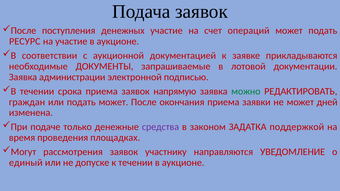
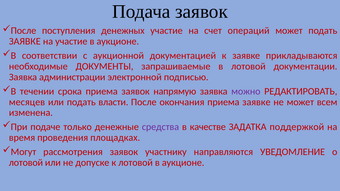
РЕСУРС at (25, 41): РЕСУРС -> ЗАЯВКЕ
можно colour: green -> purple
граждан: граждан -> месяцев
подать может: может -> власти
приема заявки: заявки -> заявке
дней: дней -> всем
законом: законом -> качестве
единый at (26, 163): единый -> лотовой
к течении: течении -> лотовой
